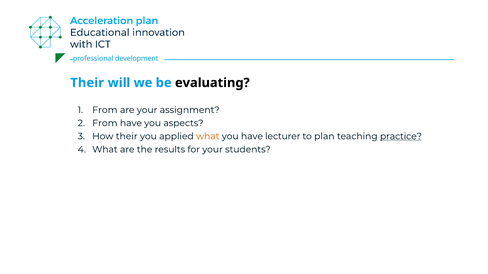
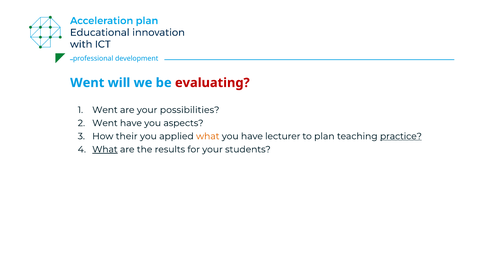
Their at (87, 83): Their -> Went
evaluating colour: black -> red
From at (105, 110): From -> Went
assignment: assignment -> possibilities
From at (105, 123): From -> Went
What at (105, 150) underline: none -> present
